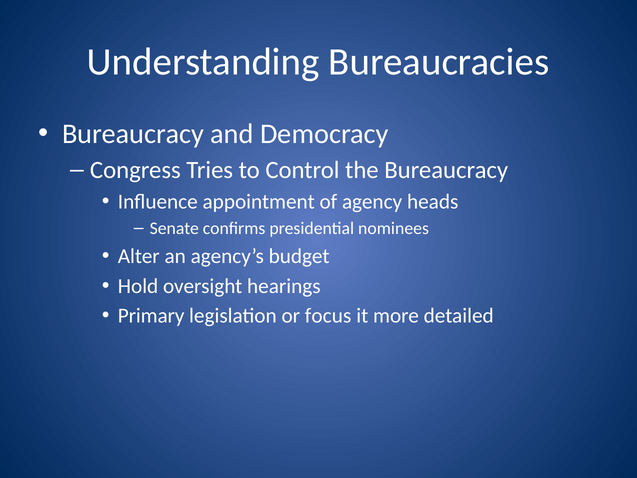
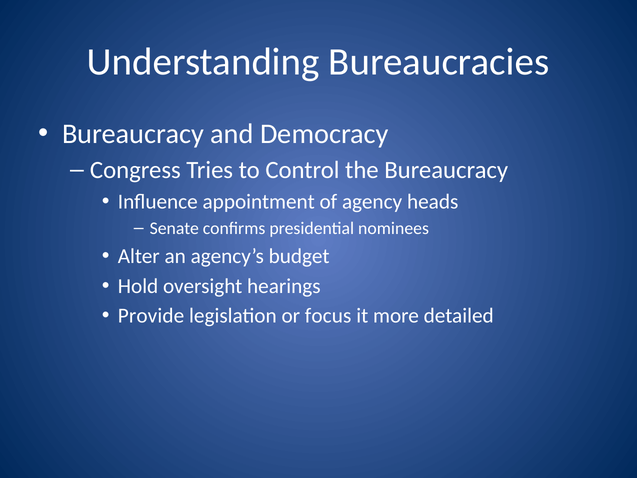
Primary: Primary -> Provide
